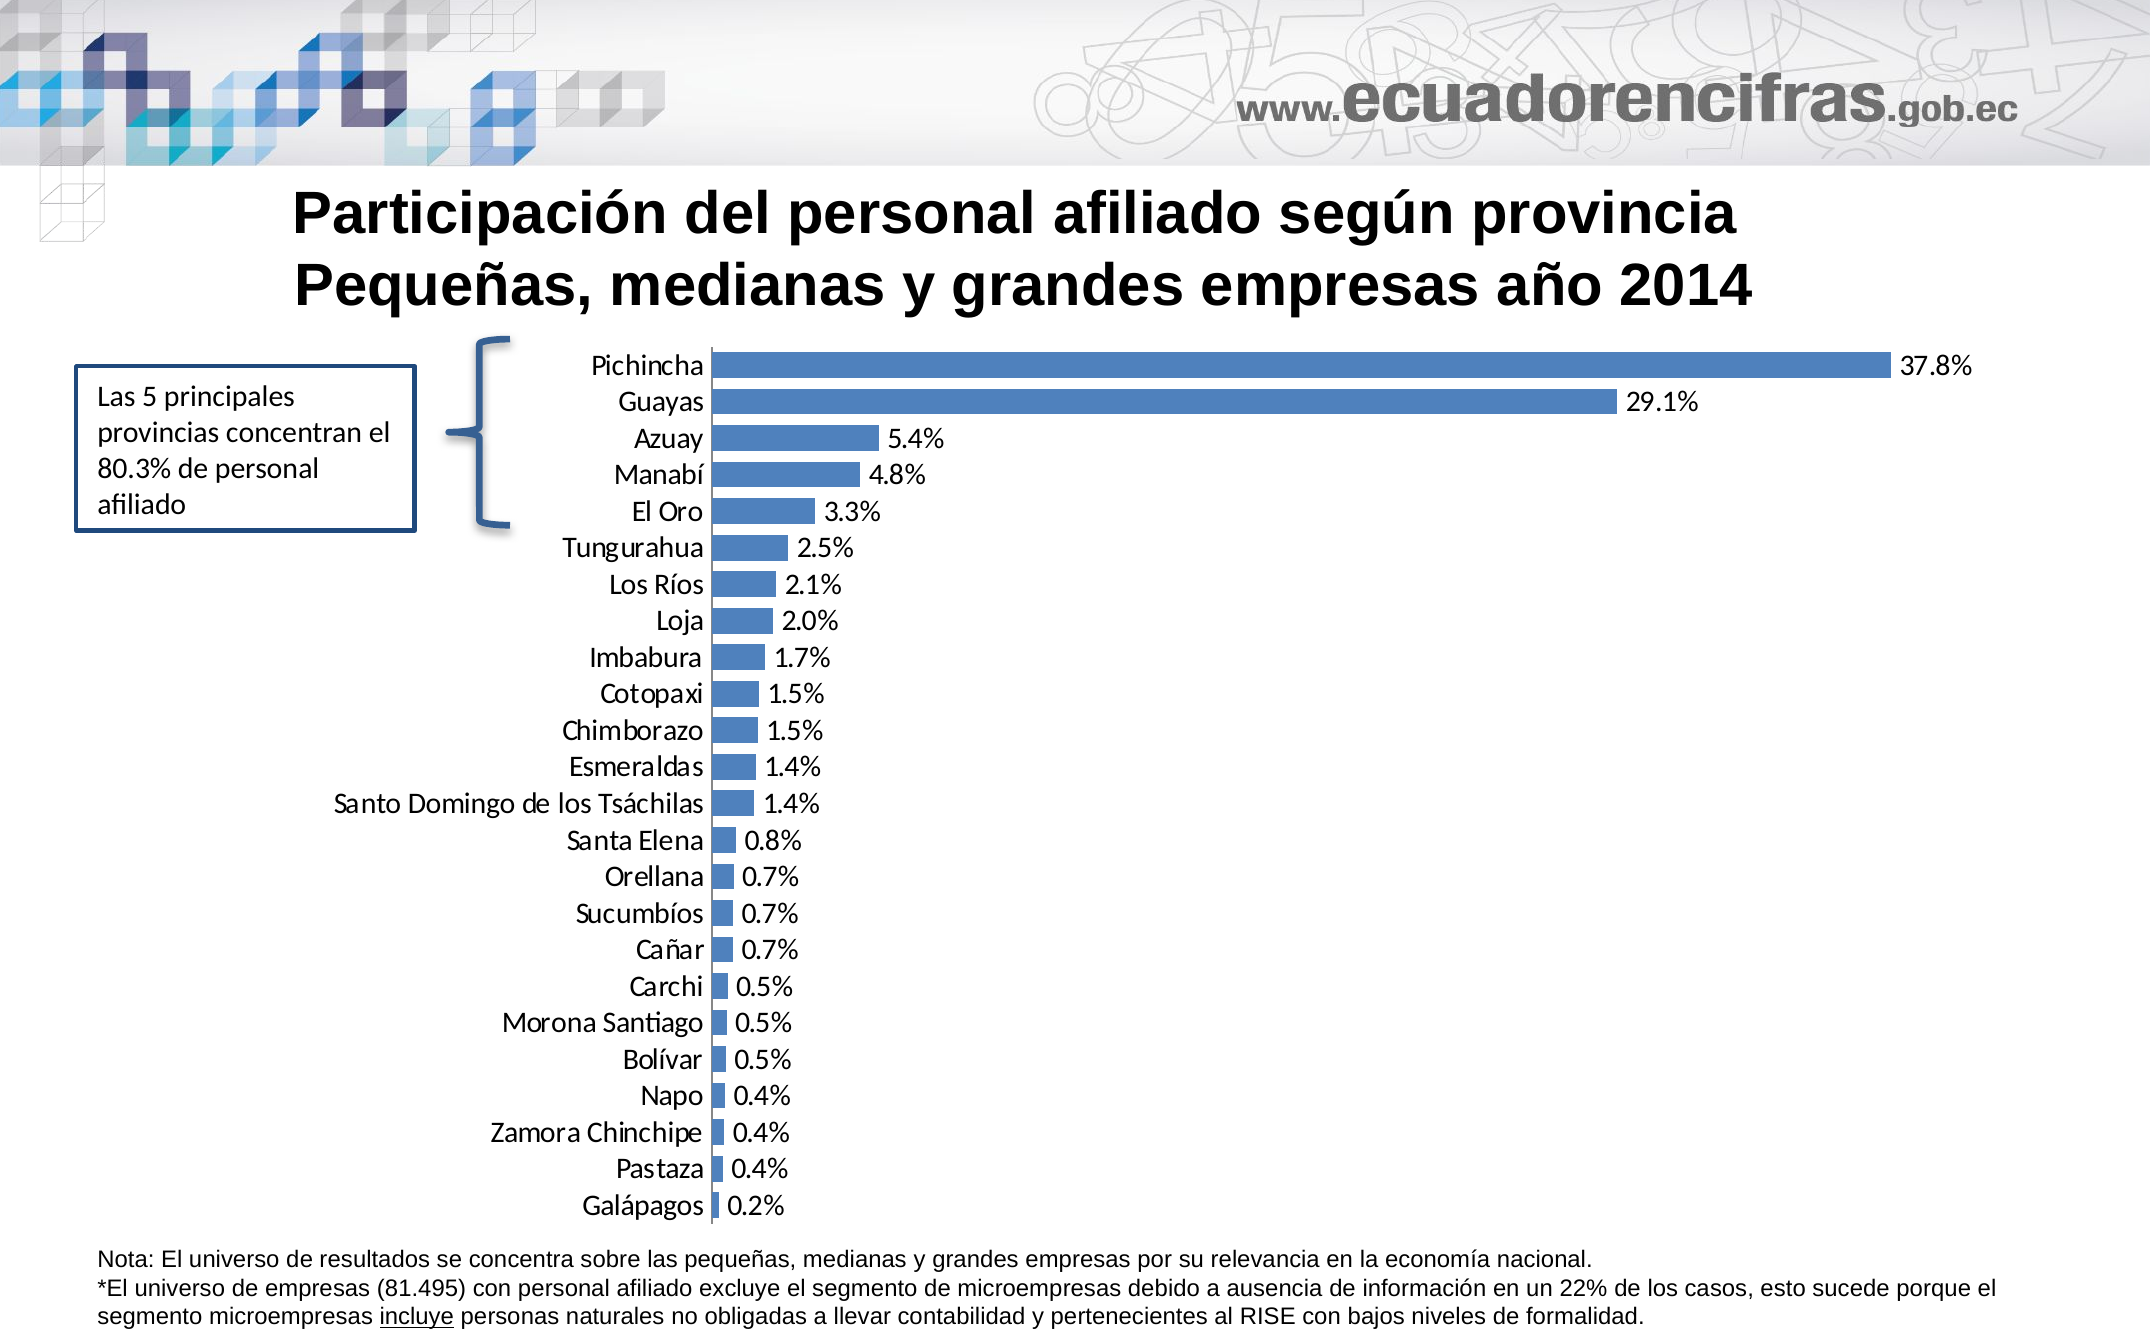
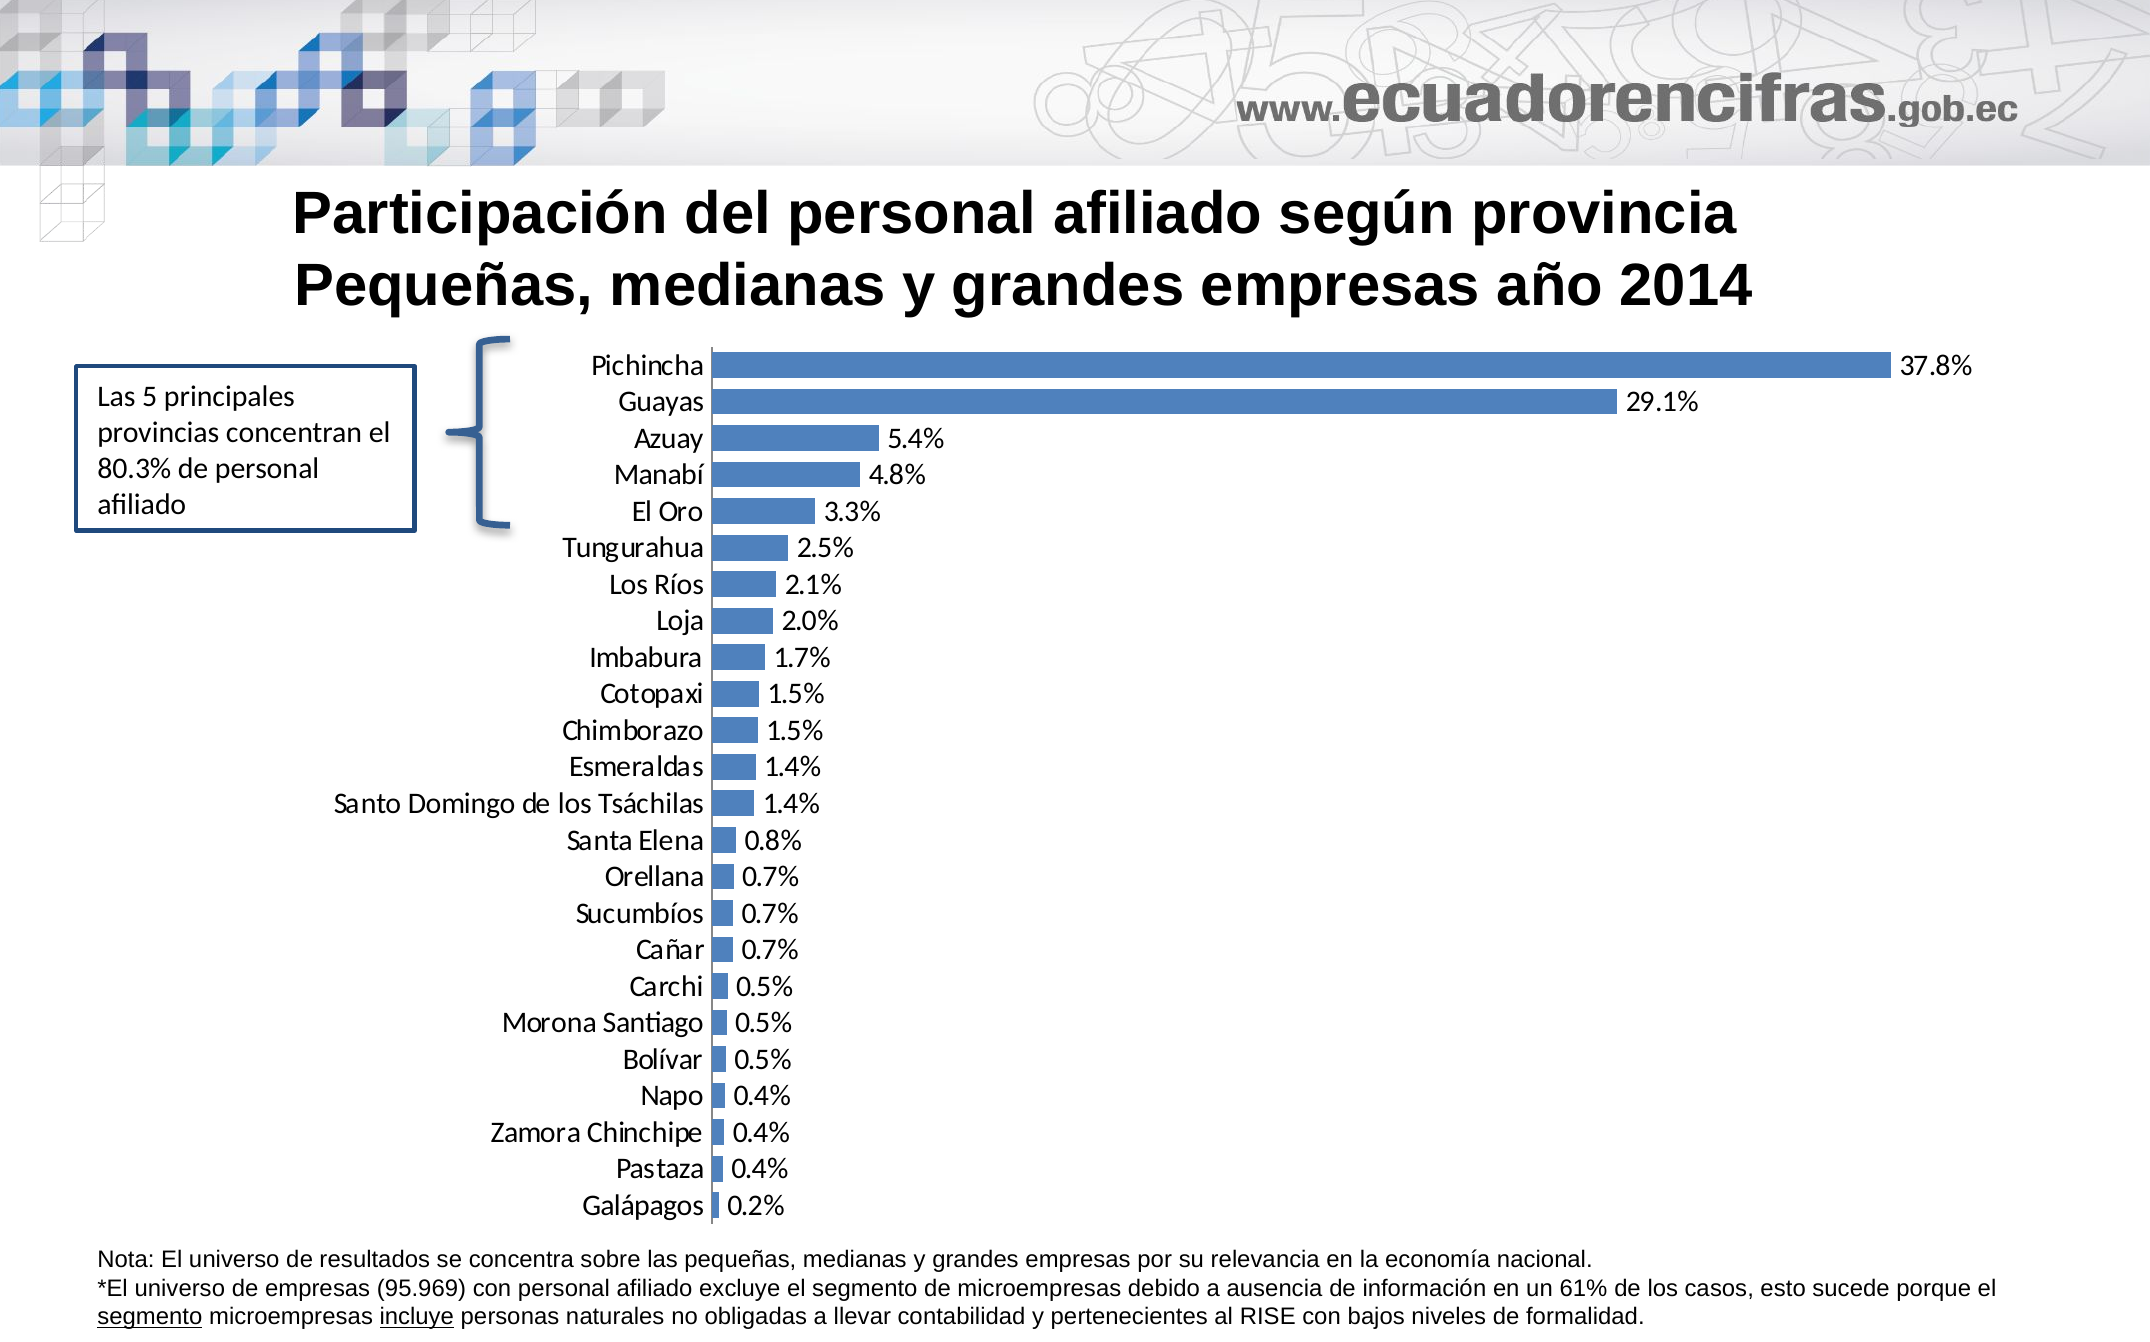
81.495: 81.495 -> 95.969
22%: 22% -> 61%
segmento at (150, 1318) underline: none -> present
